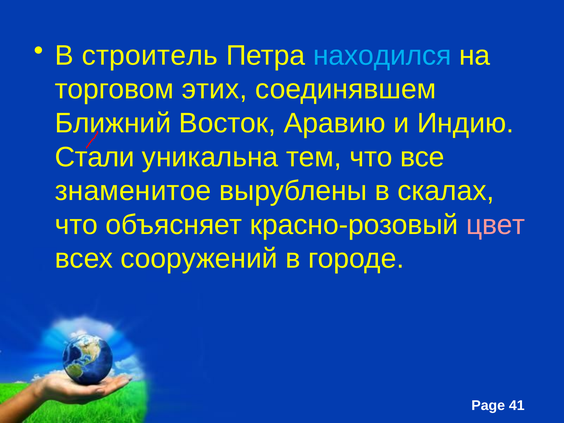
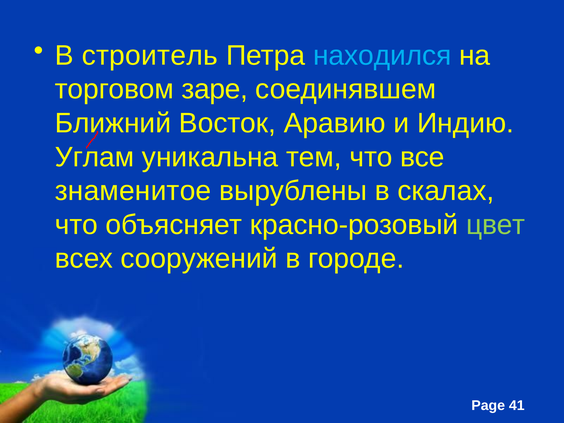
этих: этих -> заре
Стали: Стали -> Углам
цвет colour: pink -> light green
